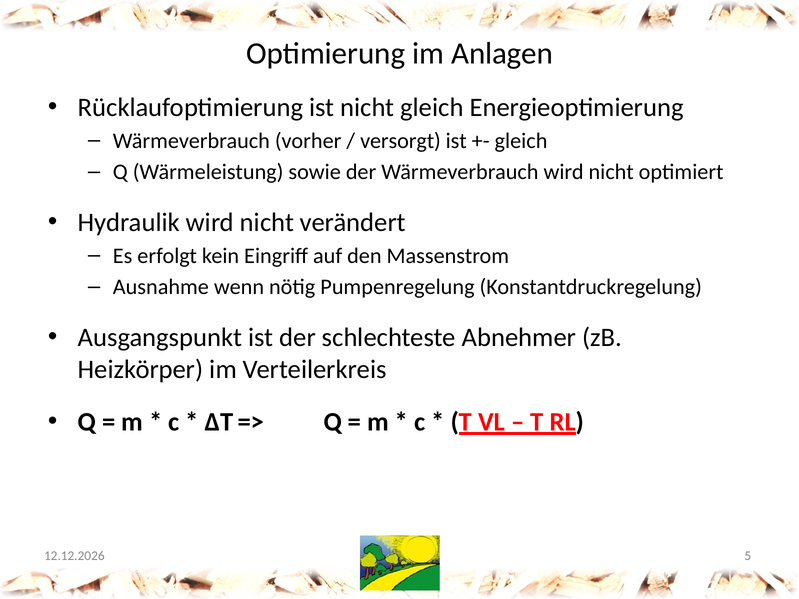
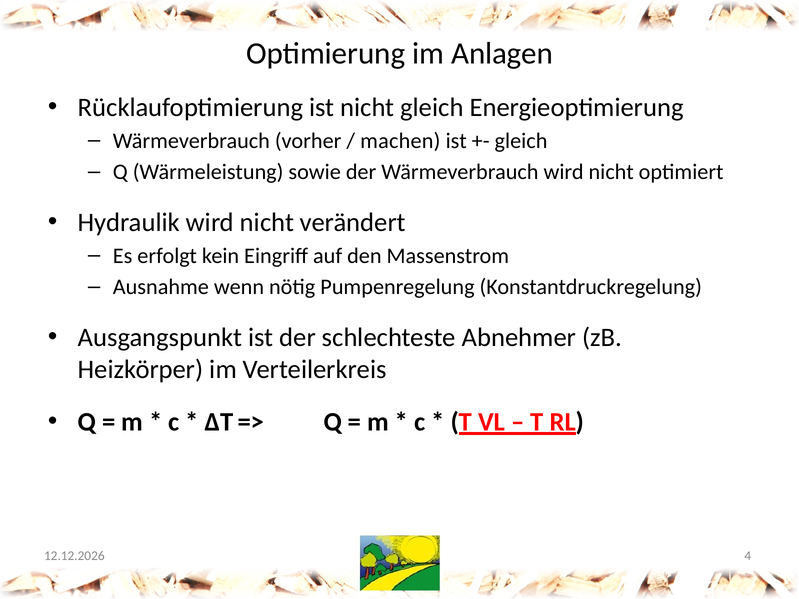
versorgt: versorgt -> machen
5: 5 -> 4
